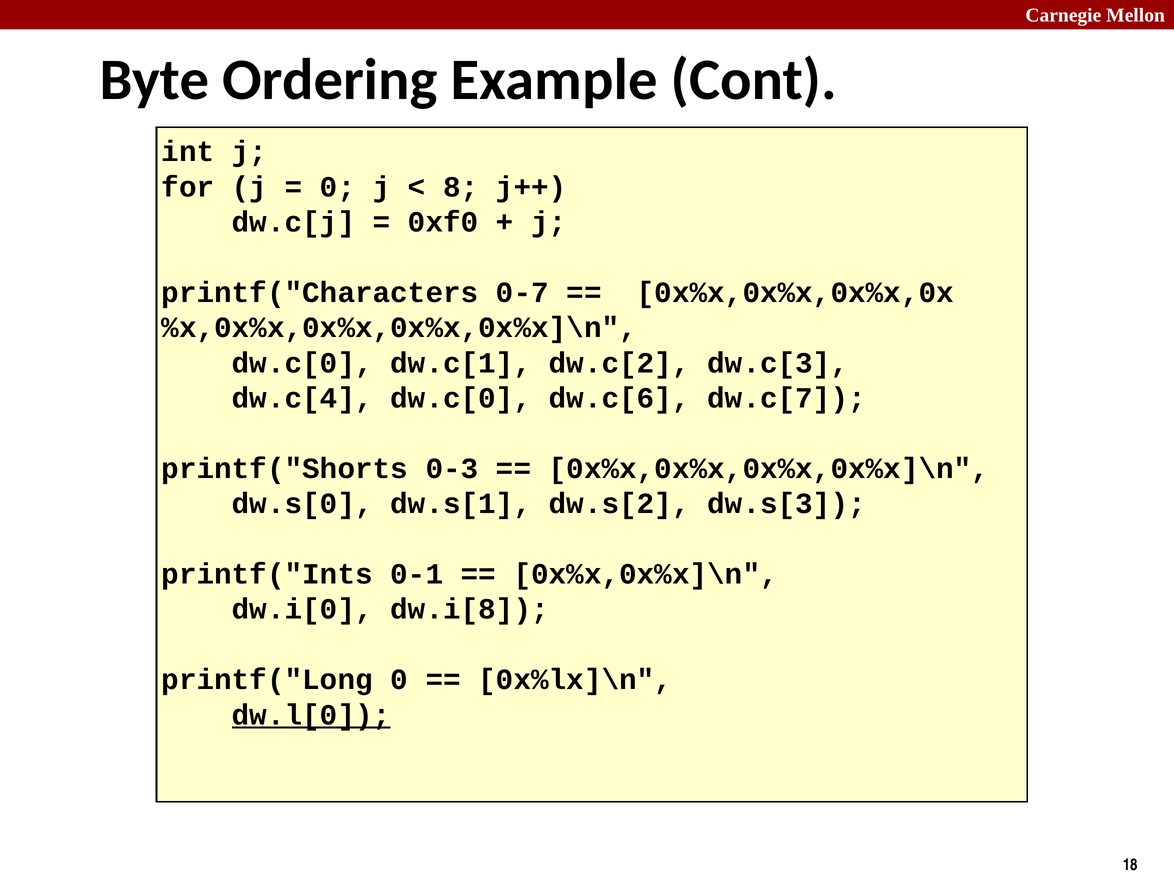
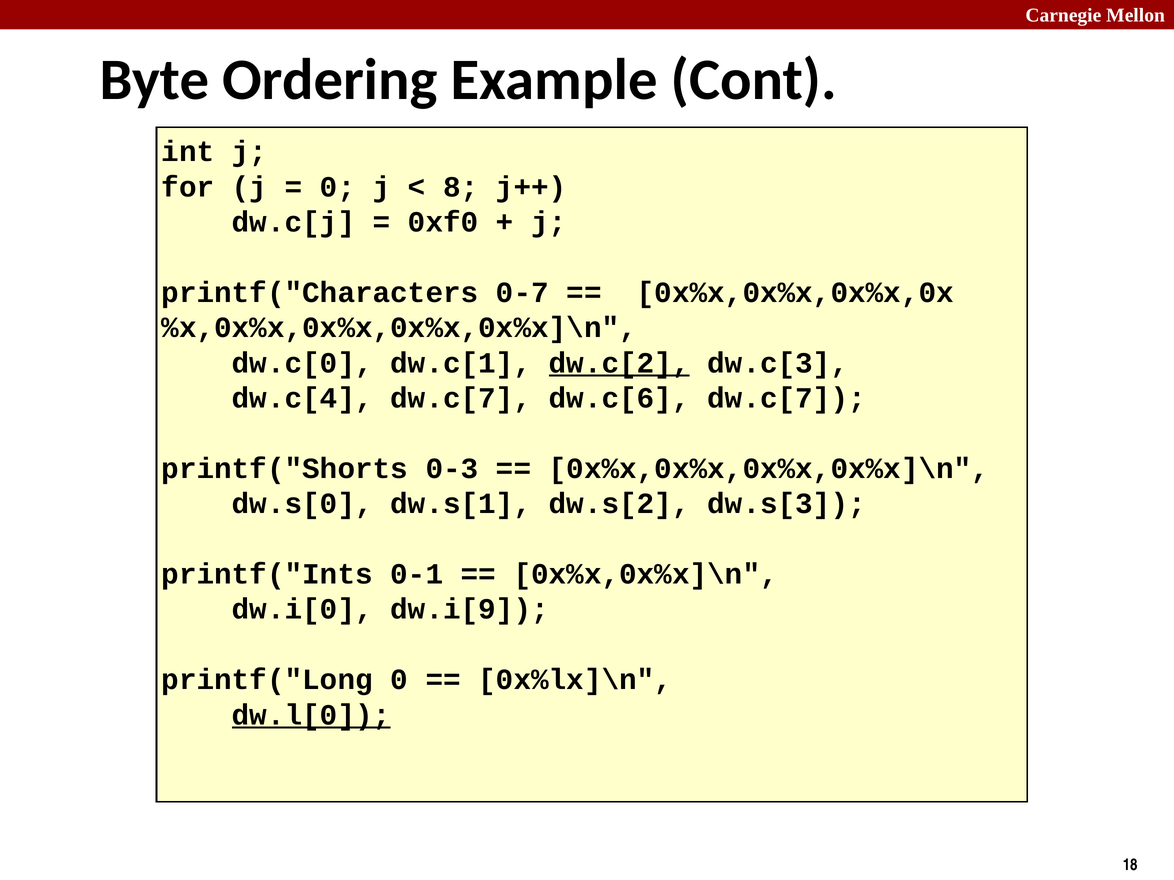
dw.c[2 underline: none -> present
dw.c[4 dw.c[0: dw.c[0 -> dw.c[7
dw.i[8: dw.i[8 -> dw.i[9
